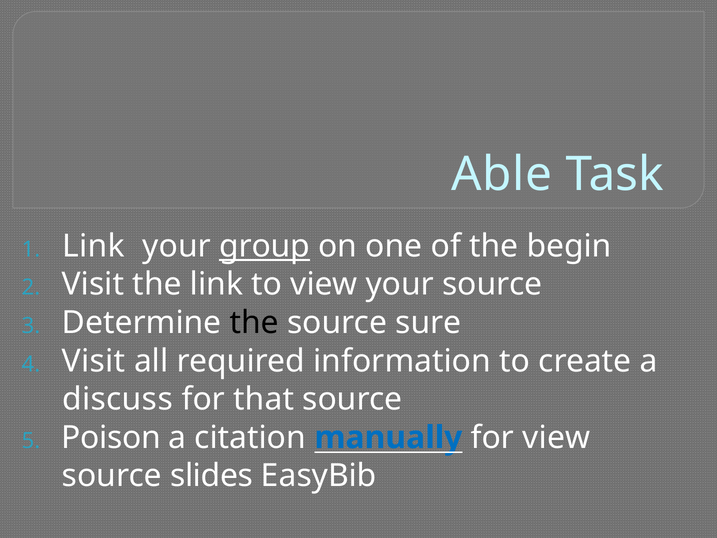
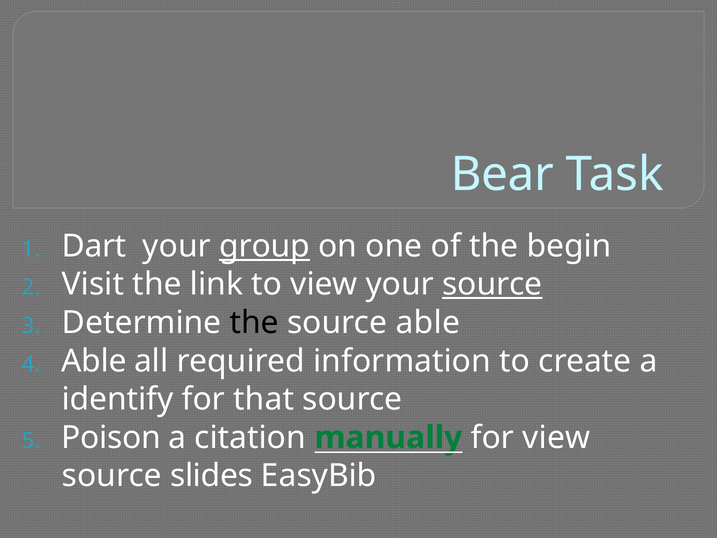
Able: Able -> Bear
Link at (94, 246): Link -> Dart
source at (492, 284) underline: none -> present
source sure: sure -> able
Visit at (94, 361): Visit -> Able
discuss: discuss -> identify
manually colour: blue -> green
